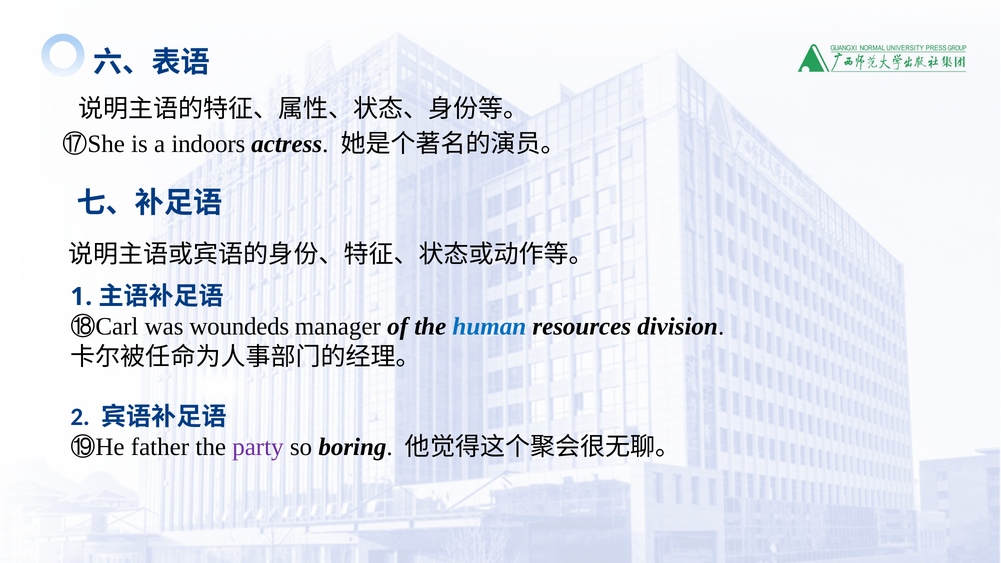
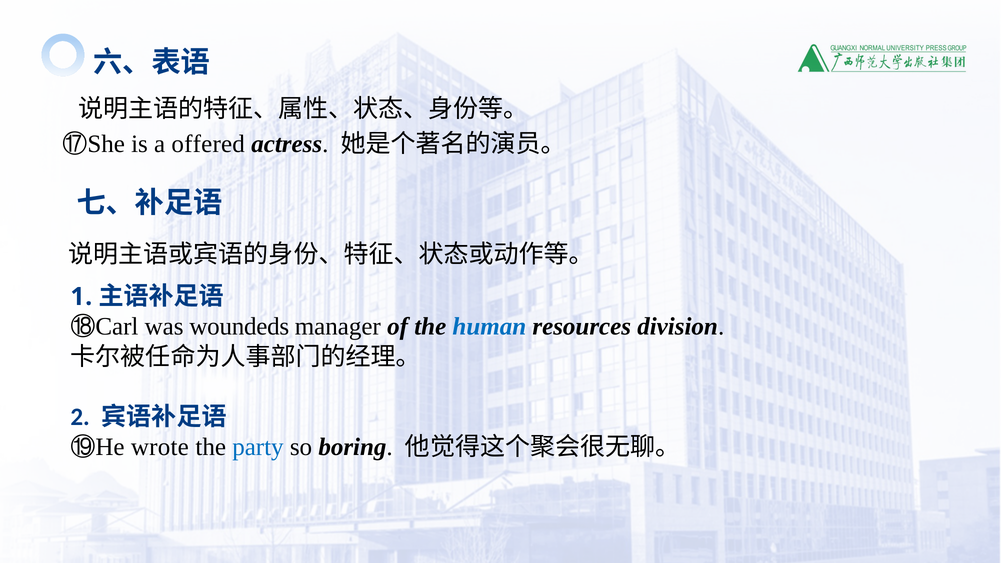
indoors: indoors -> offered
father: father -> wrote
party colour: purple -> blue
